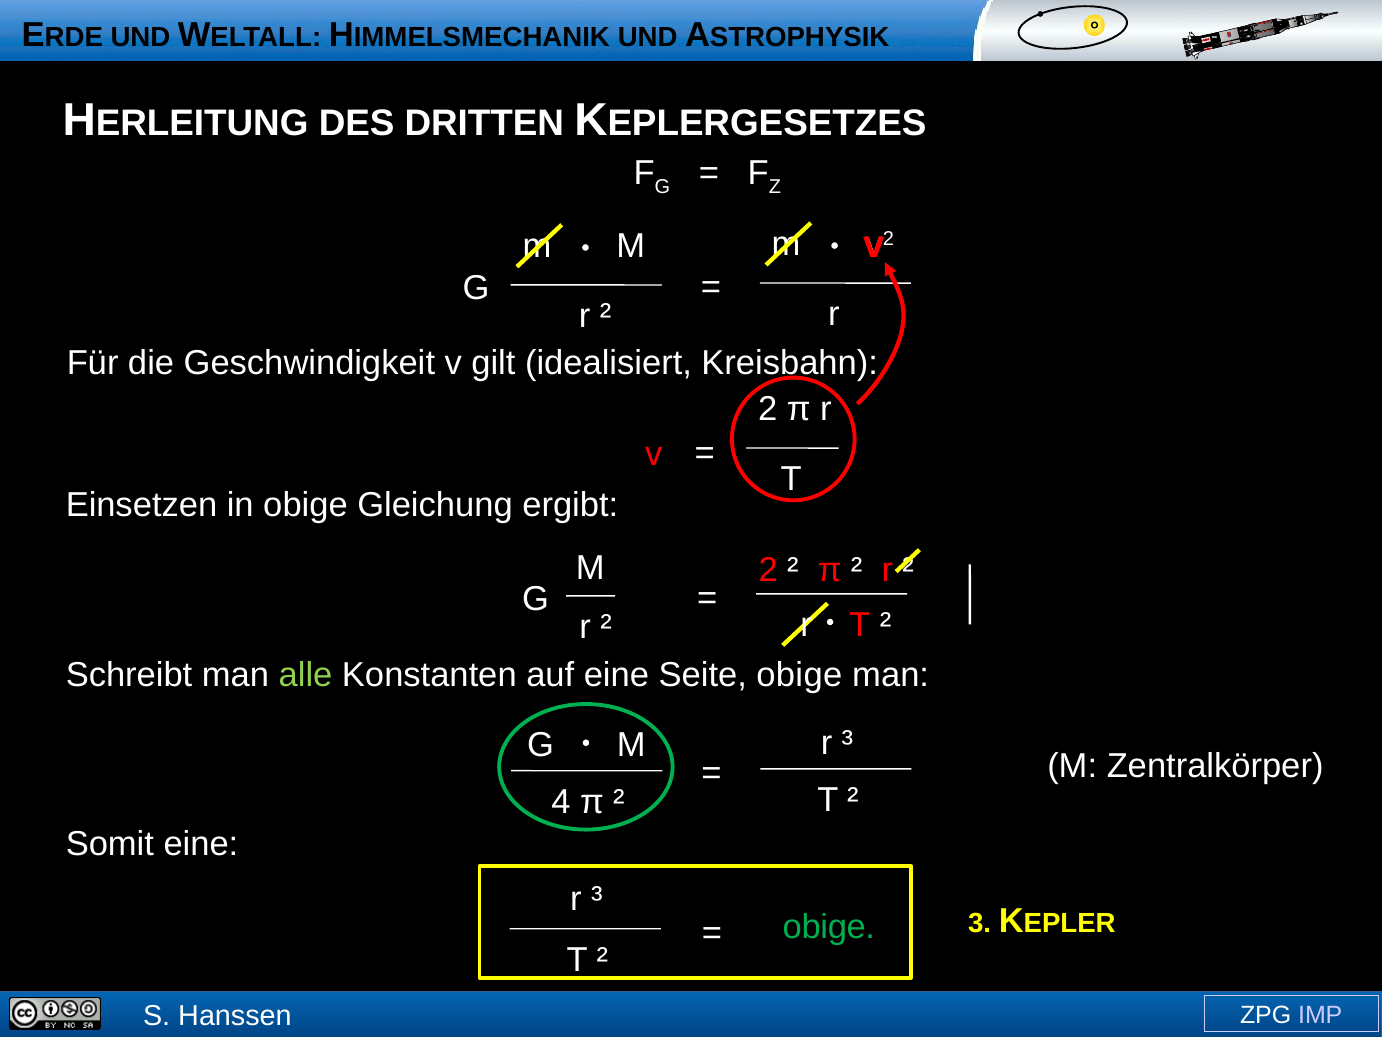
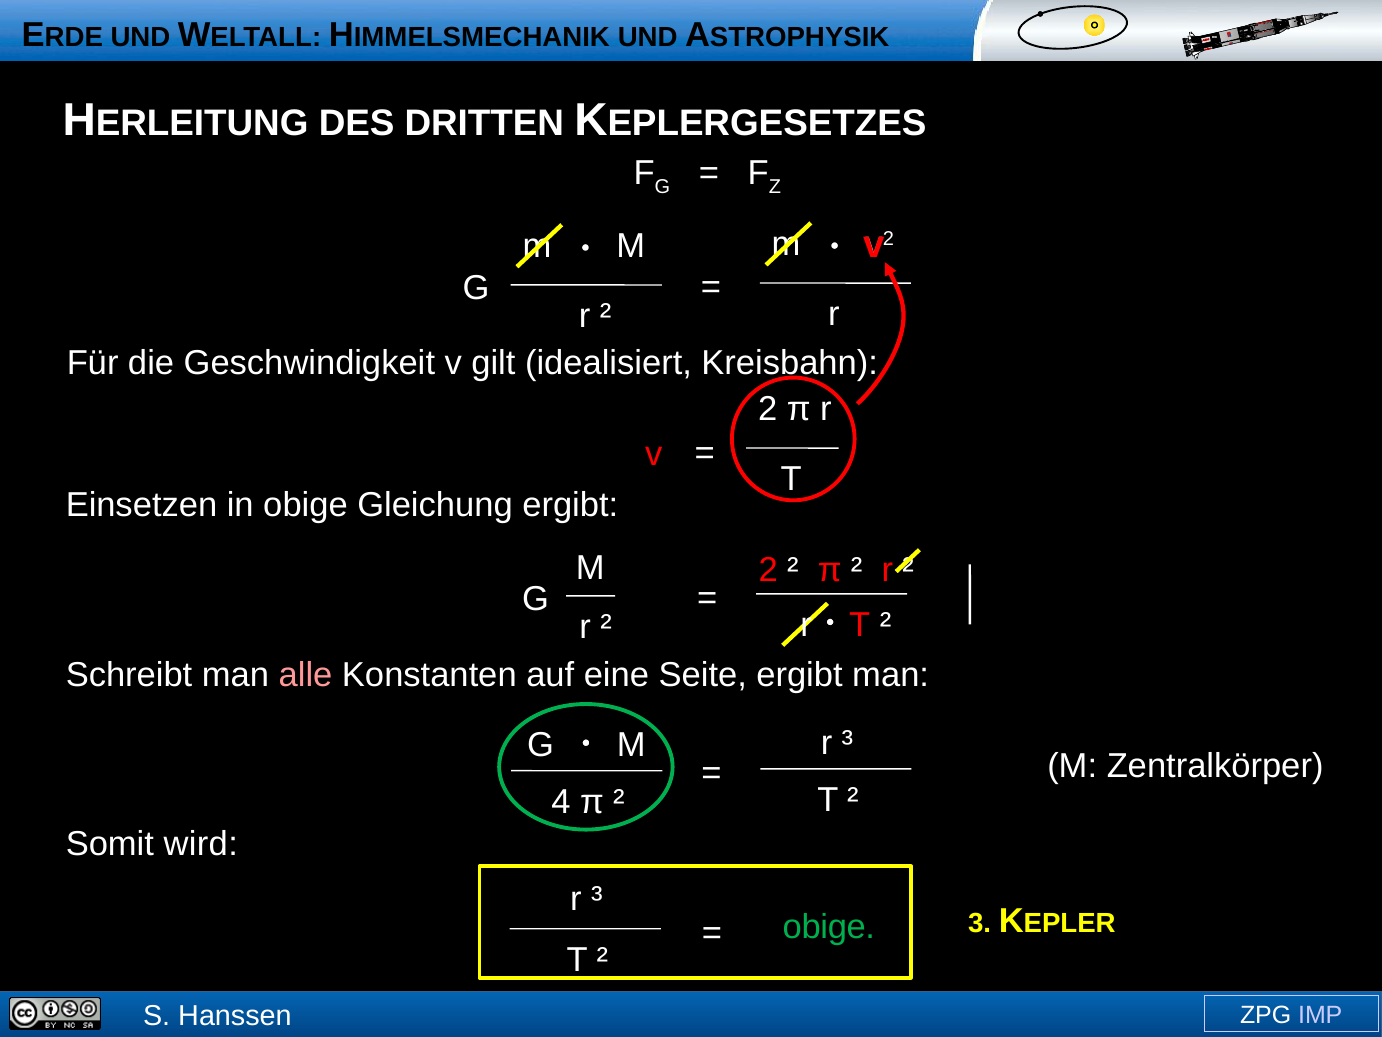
alle colour: light green -> pink
Seite obige: obige -> ergibt
Somit eine: eine -> wird
